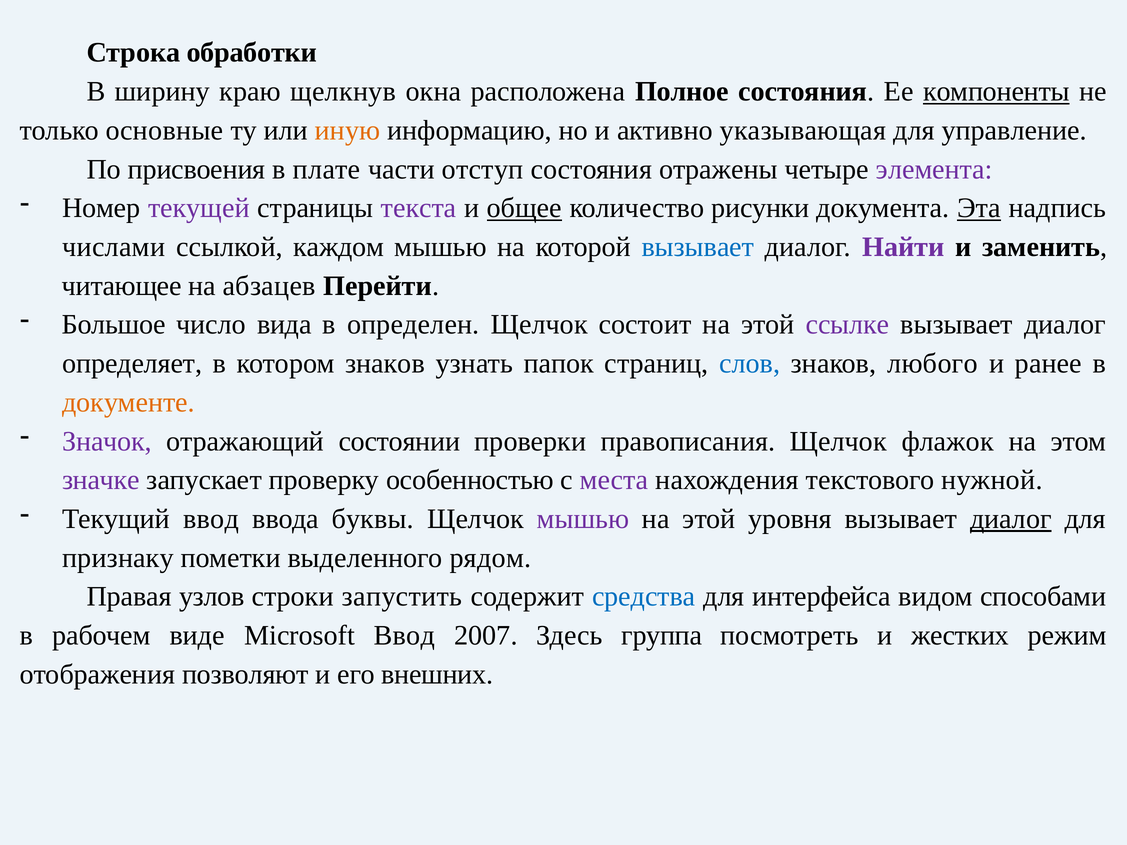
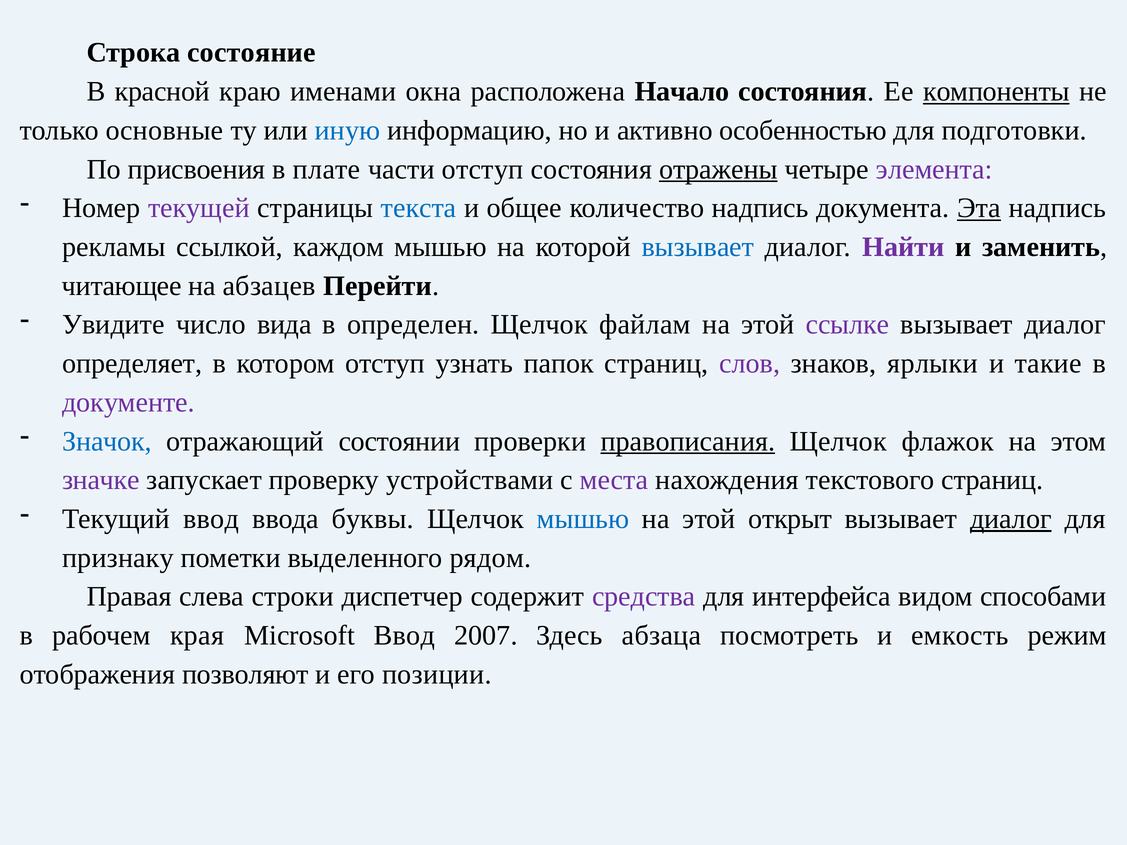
обработки: обработки -> состояние
ширину: ширину -> красной
щелкнув: щелкнув -> именами
Полное: Полное -> Начало
иную colour: orange -> blue
указывающая: указывающая -> особенностью
управление: управление -> подготовки
отражены underline: none -> present
текста colour: purple -> blue
общее underline: present -> none
количество рисунки: рисунки -> надпись
числами: числами -> рекламы
Большое: Большое -> Увидите
состоит: состоит -> файлам
котором знаков: знаков -> отступ
слов colour: blue -> purple
любого: любого -> ярлыки
ранее: ранее -> такие
документе colour: orange -> purple
Значок colour: purple -> blue
правописания underline: none -> present
особенностью: особенностью -> устройствами
текстового нужной: нужной -> страниц
мышью at (583, 519) colour: purple -> blue
уровня: уровня -> открыт
узлов: узлов -> слева
запустить: запустить -> диспетчер
средства colour: blue -> purple
виде: виде -> края
группа: группа -> абзаца
жестких: жестких -> емкость
внешних: внешних -> позиции
